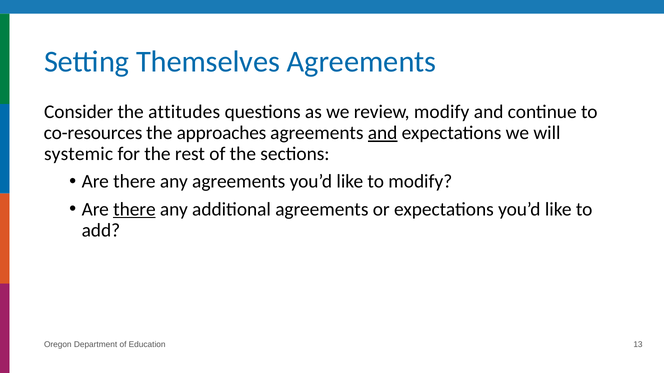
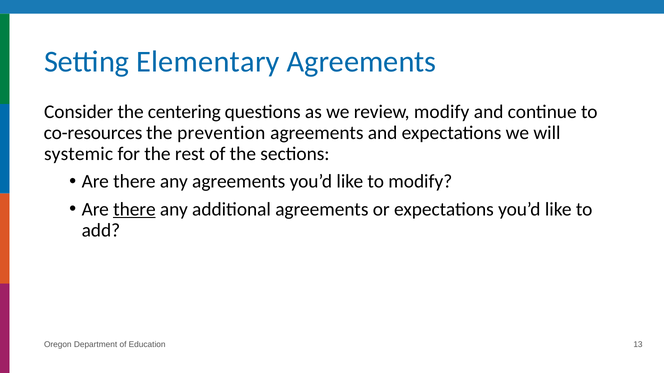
Themselves: Themselves -> Elementary
attitudes: attitudes -> centering
approaches: approaches -> prevention
and at (383, 133) underline: present -> none
